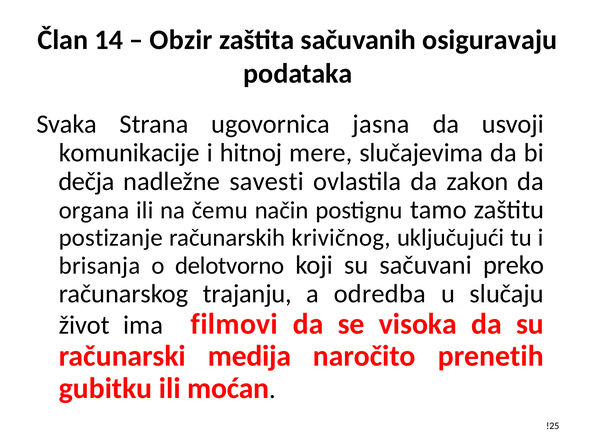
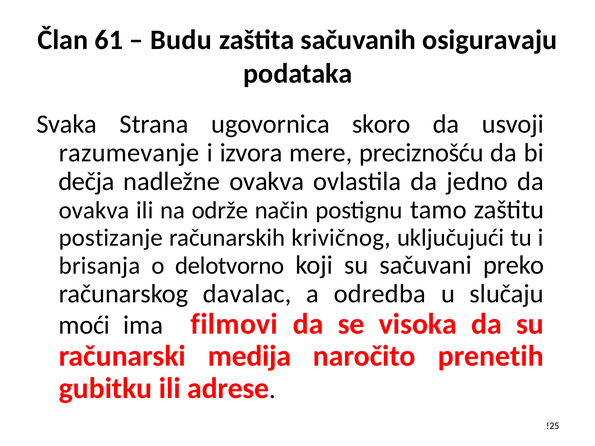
14: 14 -> 61
Obzir: Obzir -> Budu
jasna: jasna -> skoro
komunikacije: komunikacije -> razumevanje
hitnoj: hitnoj -> izvora
slučajevima: slučajevima -> preciznošću
nadležne savesti: savesti -> ovakva
zakon: zakon -> jedno
organa at (94, 211): organa -> ovakva
čemu: čemu -> održe
trajanju: trajanju -> davalac
život: život -> moći
moćan: moćan -> adrese
